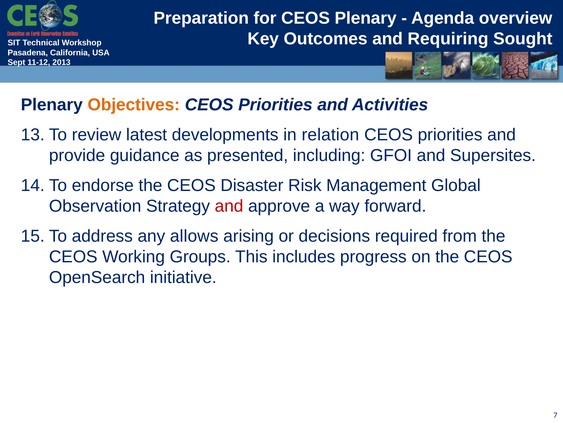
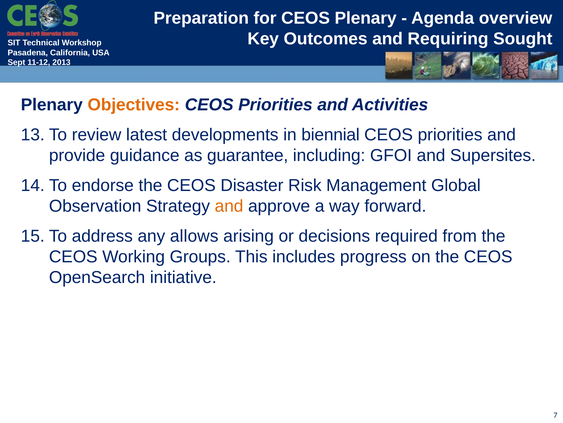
relation: relation -> biennial
presented: presented -> guarantee
and at (229, 206) colour: red -> orange
